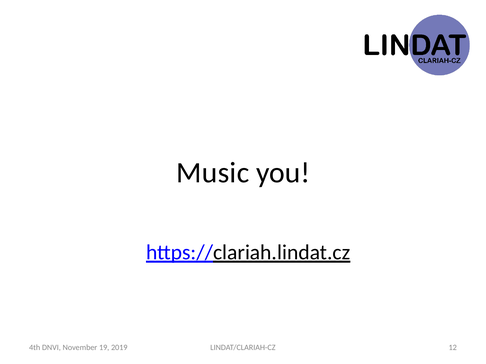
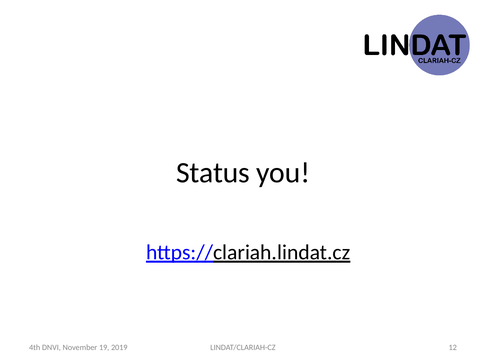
Music: Music -> Status
